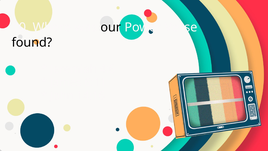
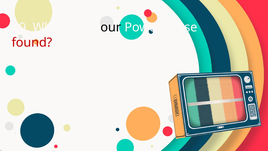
found colour: black -> red
